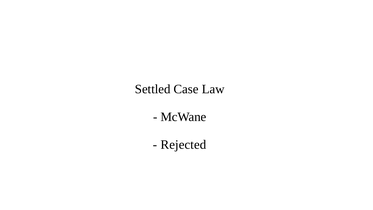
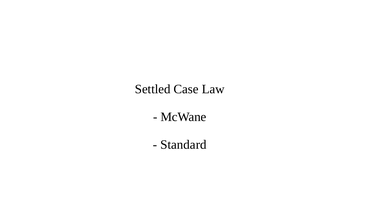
Rejected: Rejected -> Standard
